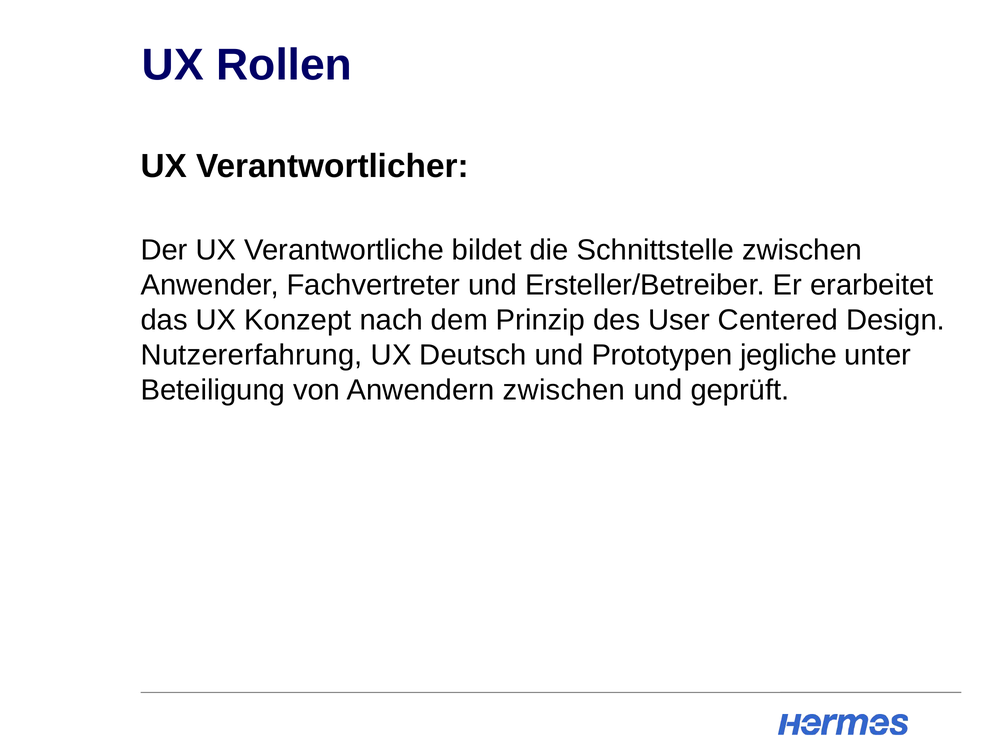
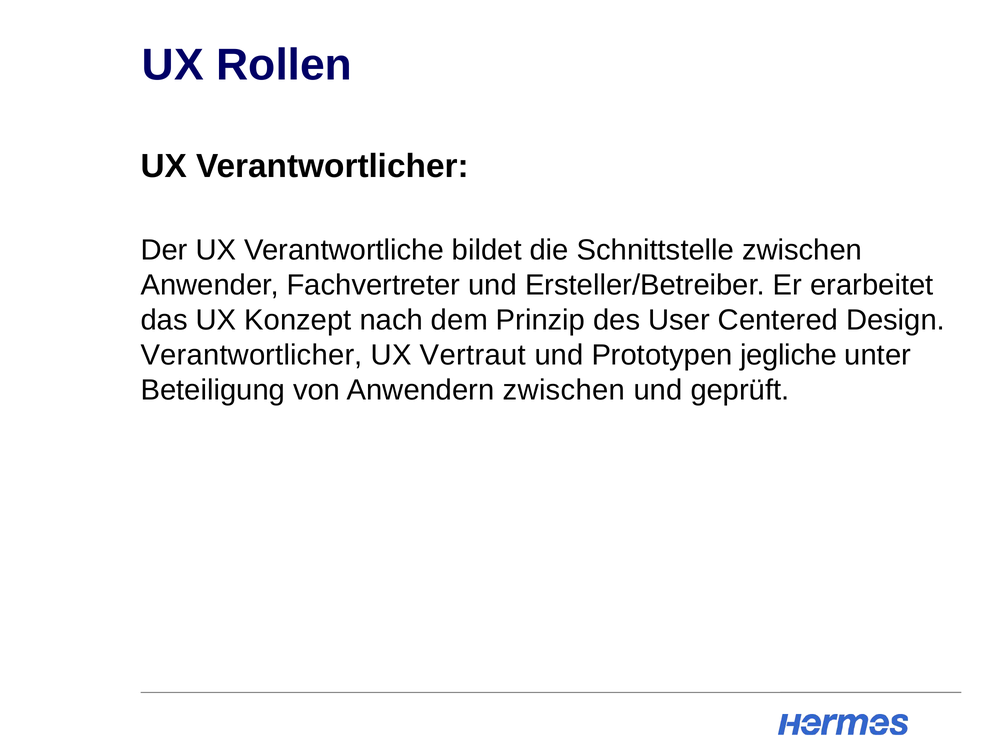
Nutzererfahrung at (252, 355): Nutzererfahrung -> Verantwortlicher
Deutsch: Deutsch -> Vertraut
